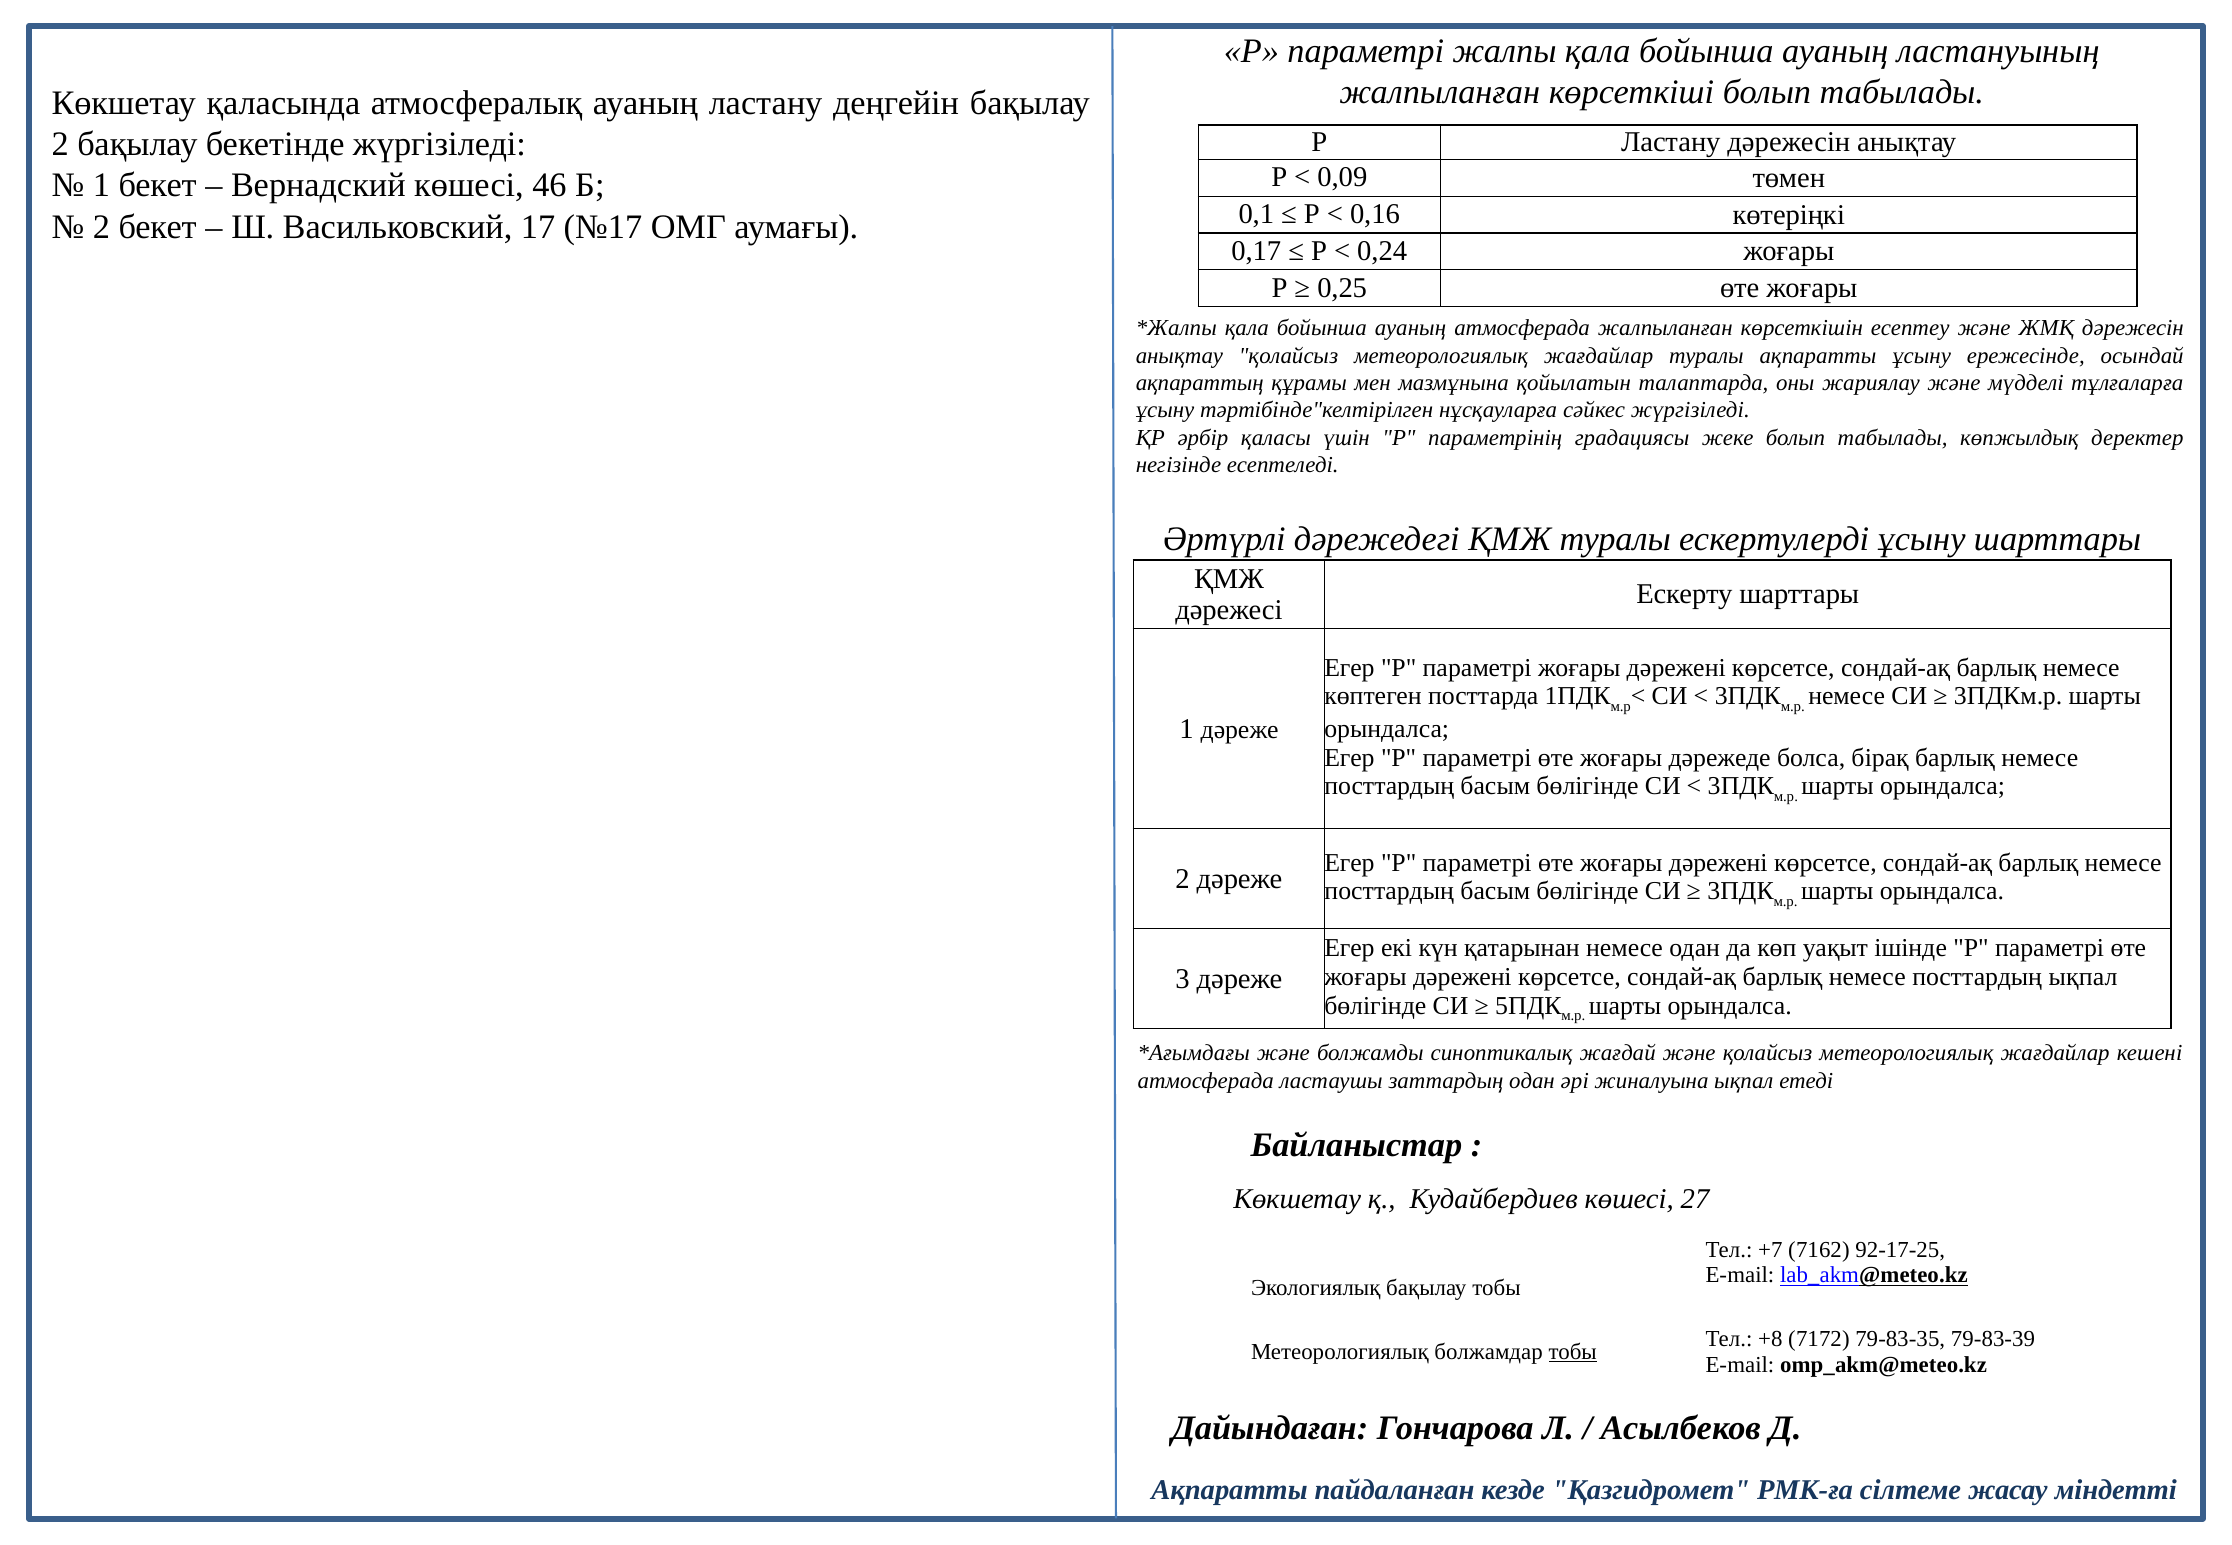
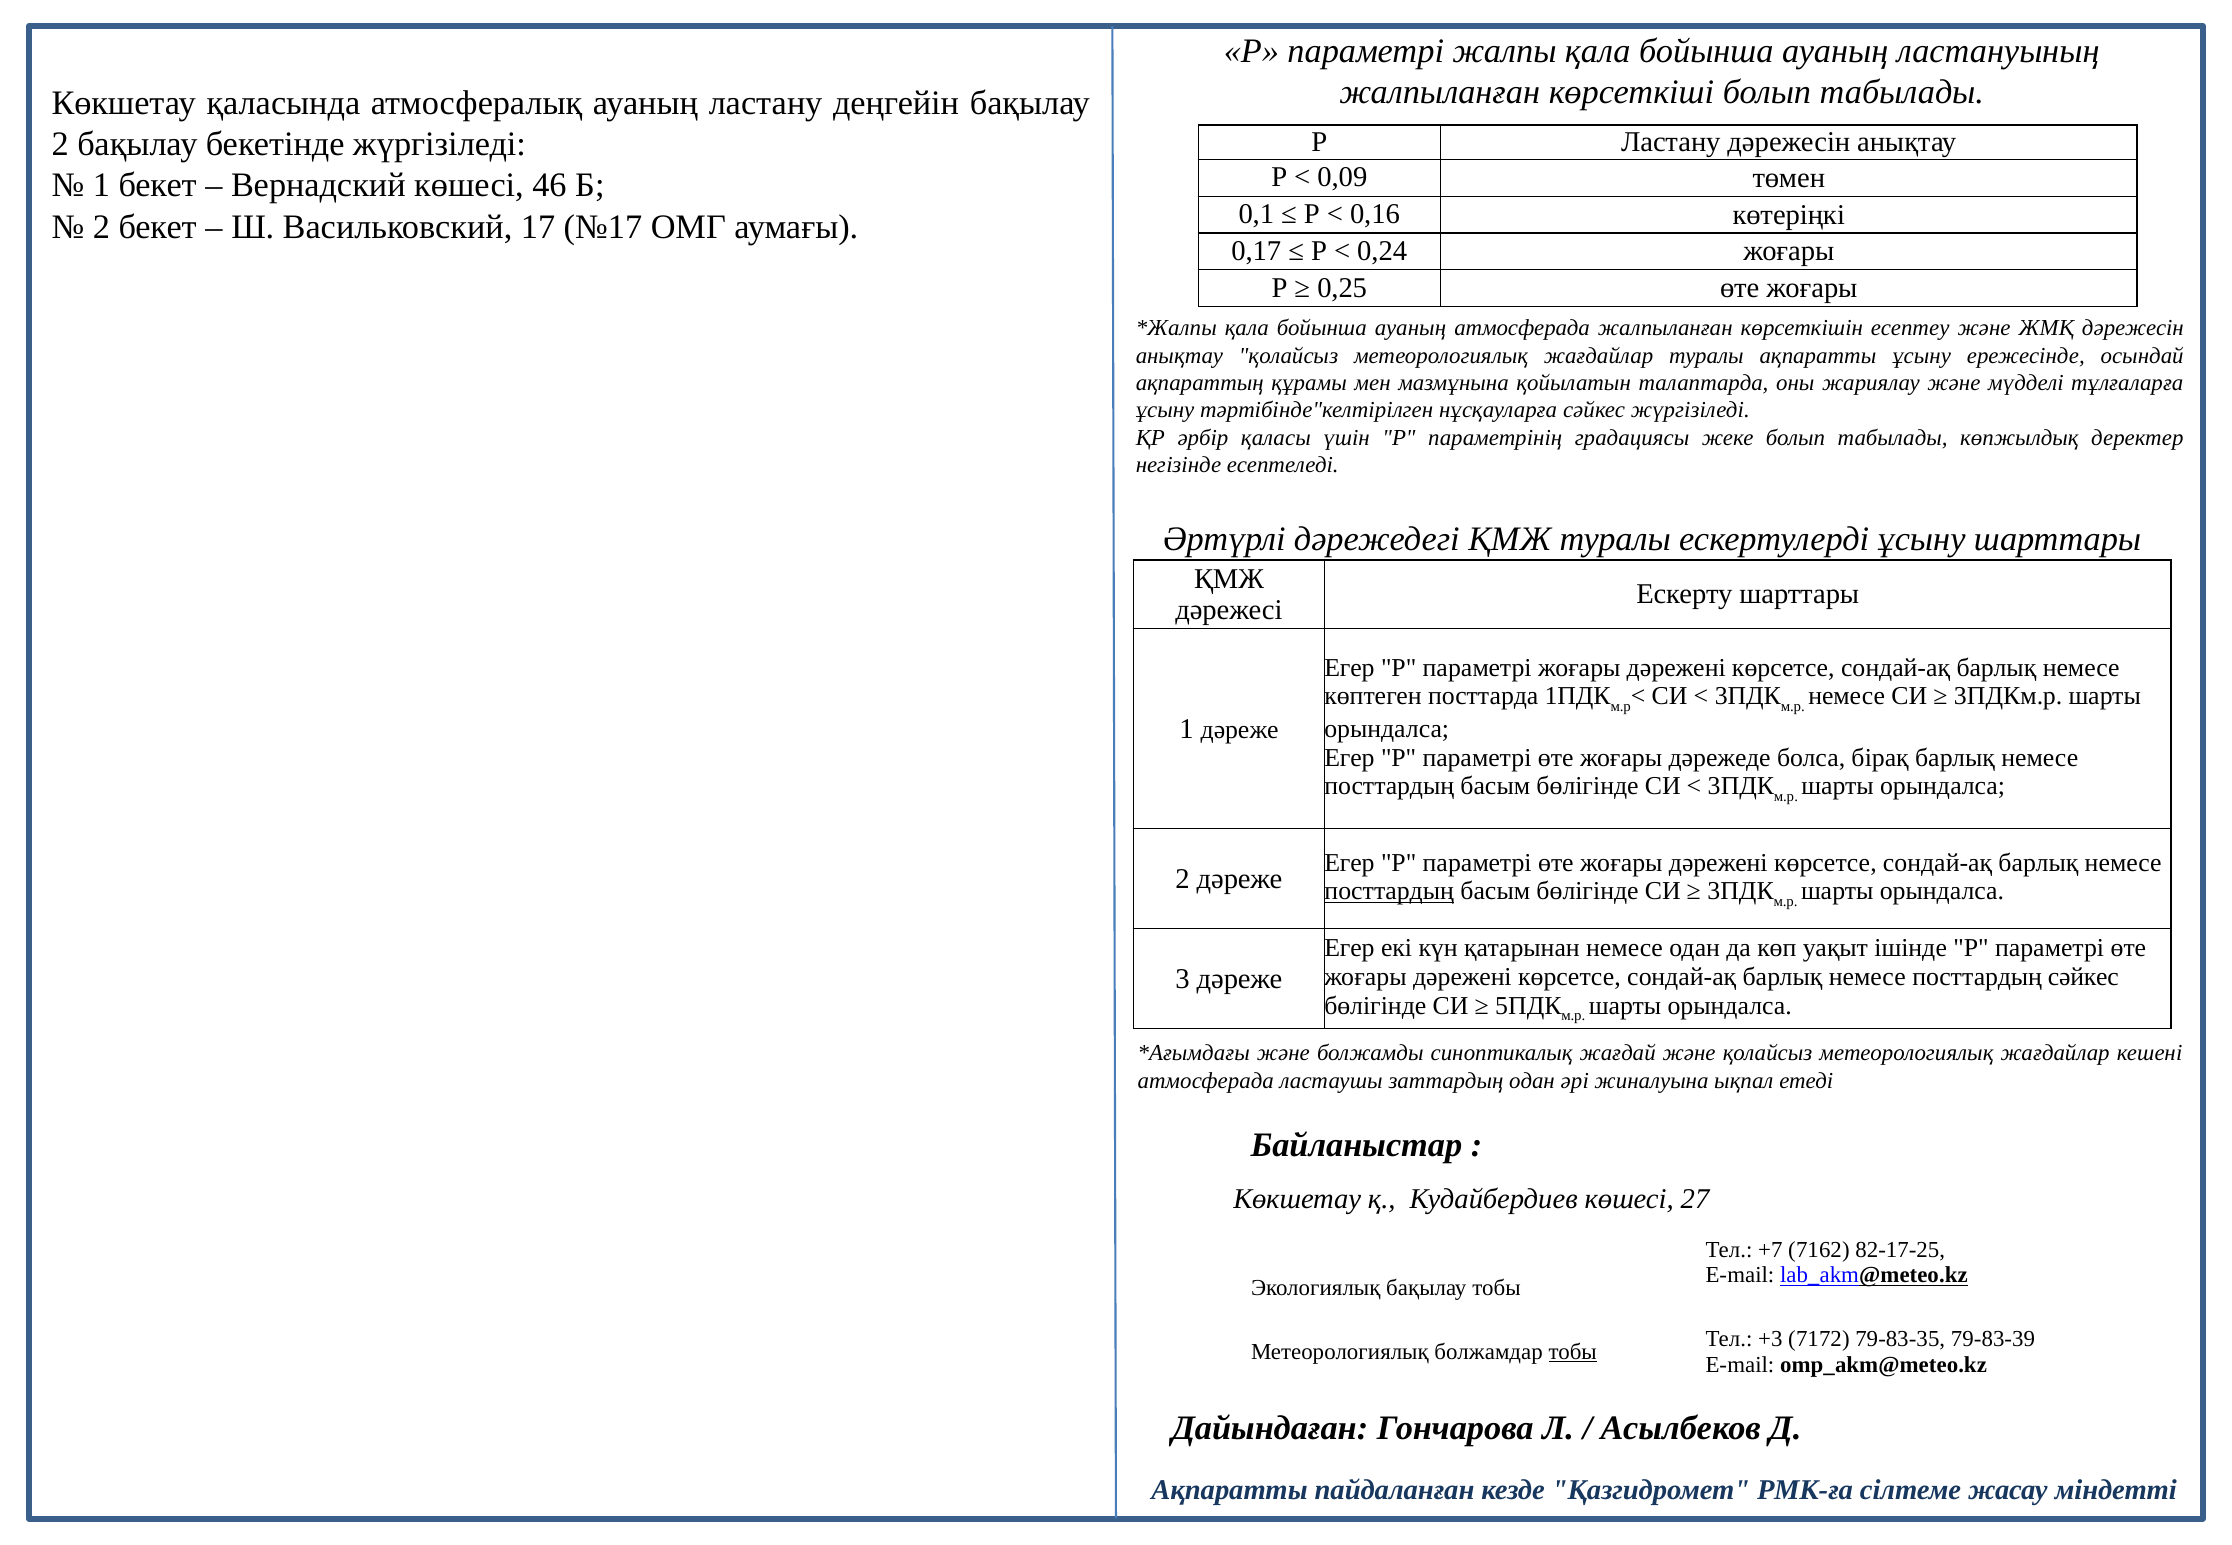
посттардың at (1389, 891) underline: none -> present
посттардың ықпал: ықпал -> сәйкес
92-17-25: 92-17-25 -> 82-17-25
+8: +8 -> +3
